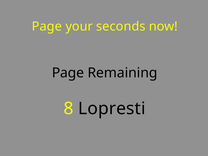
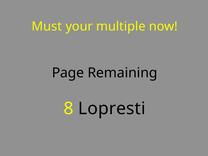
Page at (47, 26): Page -> Must
seconds: seconds -> multiple
